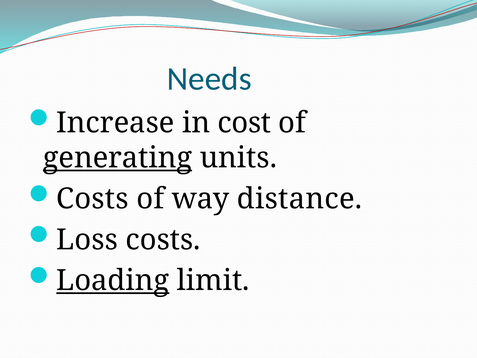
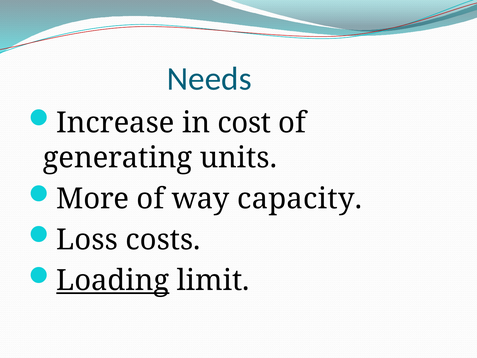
generating underline: present -> none
Costs at (92, 199): Costs -> More
distance: distance -> capacity
